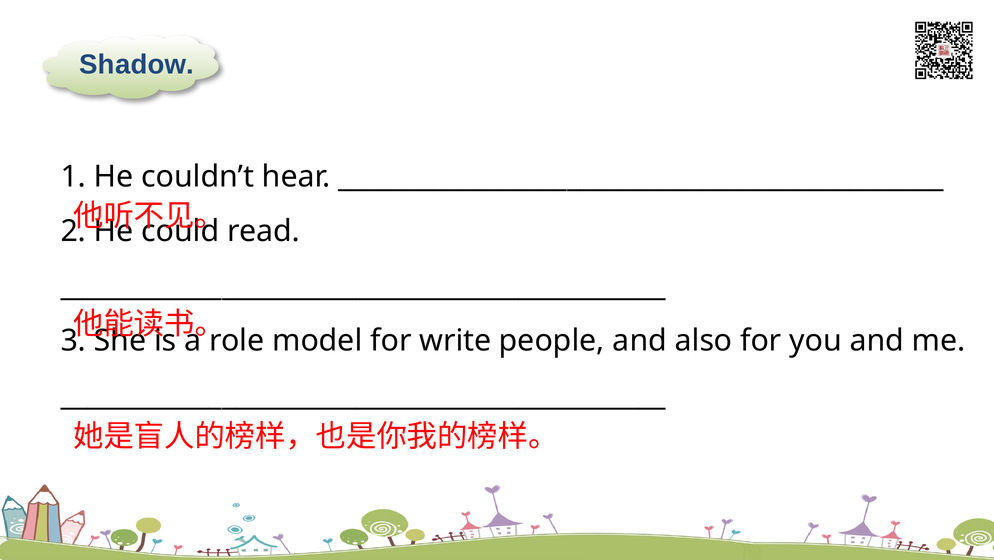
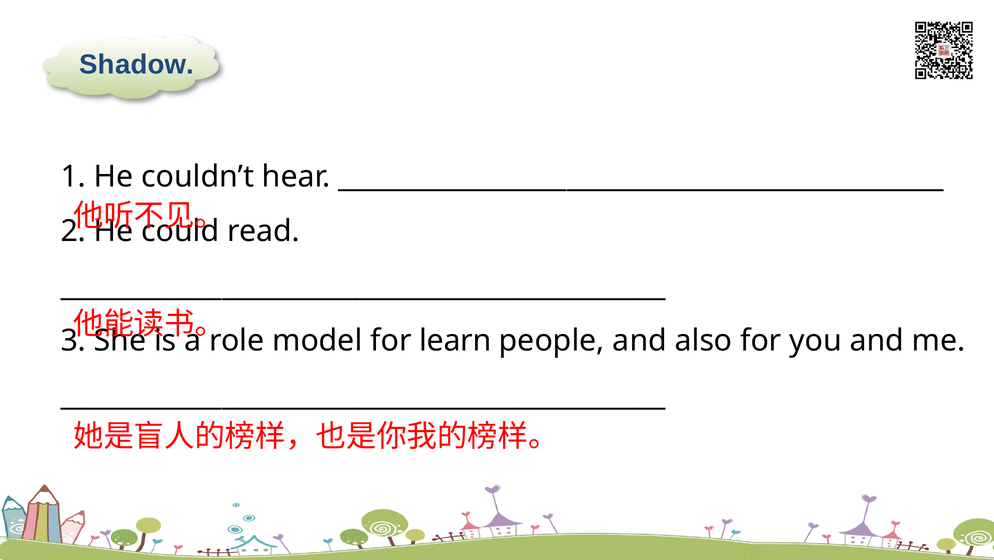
write: write -> learn
